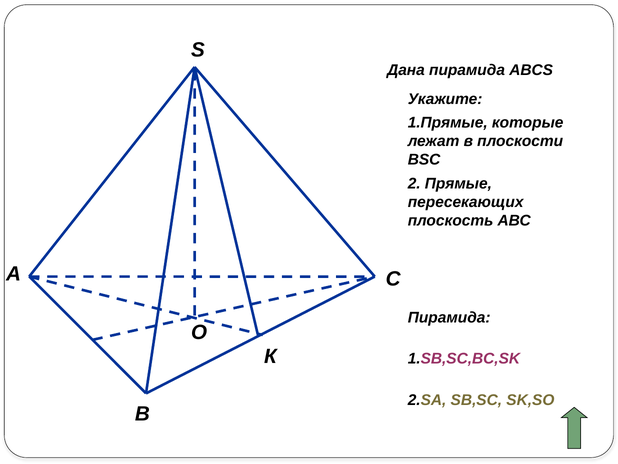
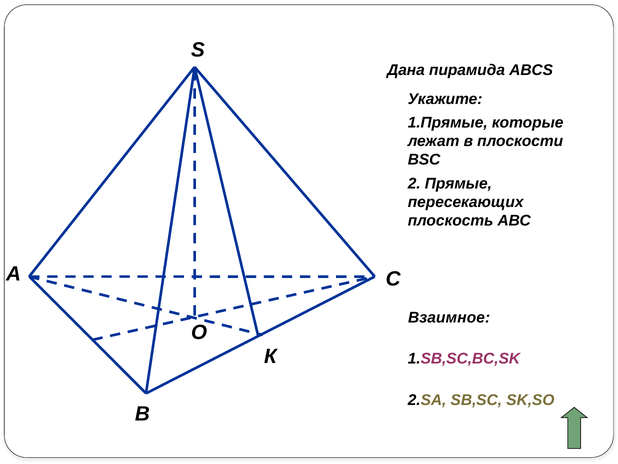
Пирамида at (449, 317): Пирамида -> Взаимное
